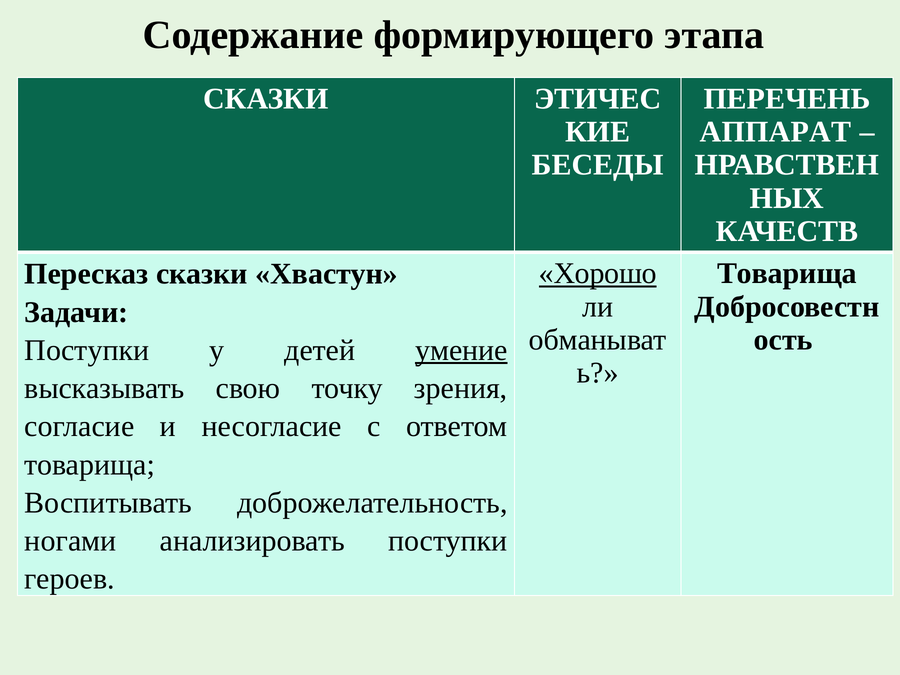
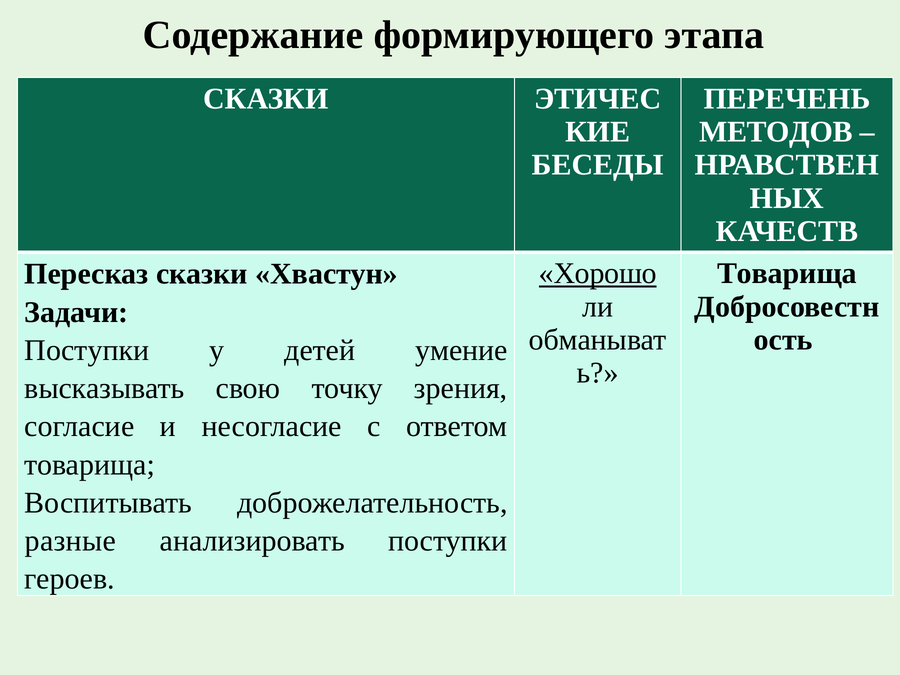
АППАРАТ: АППАРАТ -> МЕТОДОВ
умение underline: present -> none
ногами: ногами -> разные
